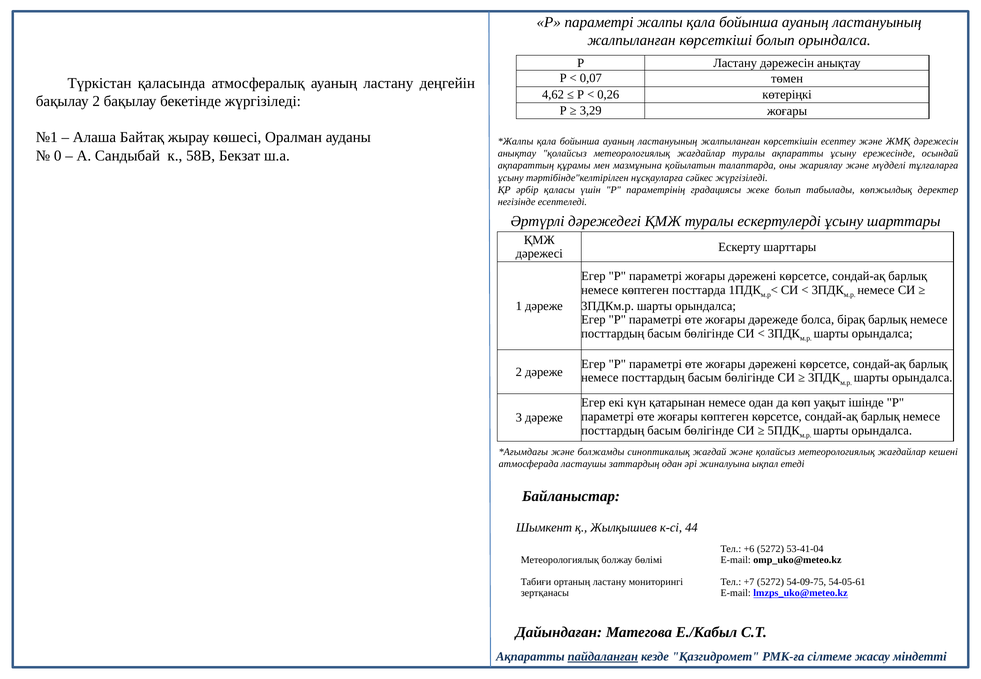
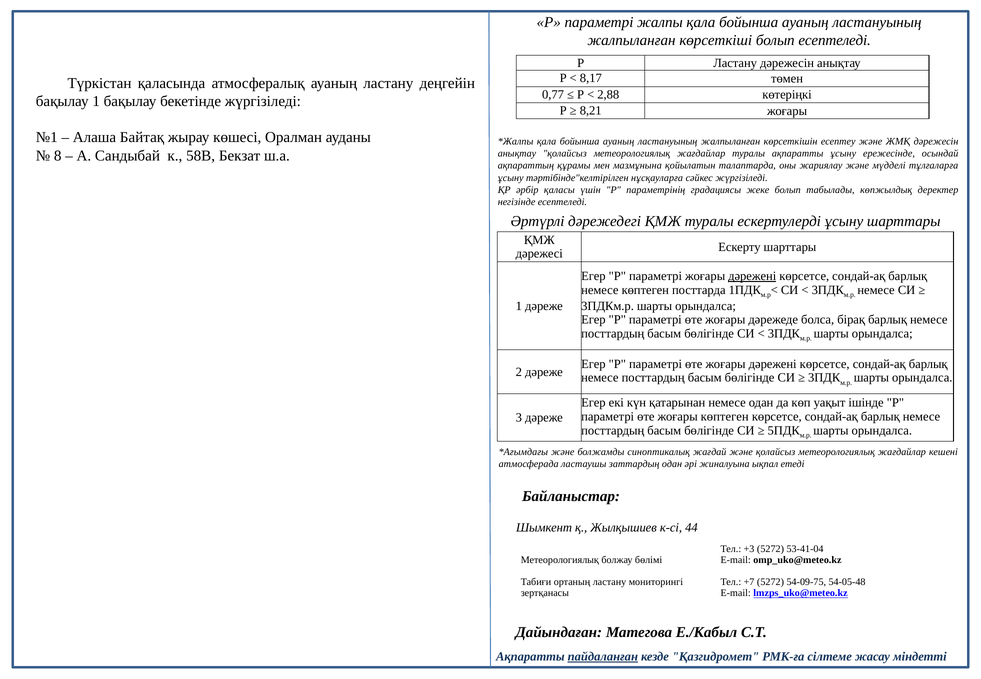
болып орындалса: орындалса -> есептеледі
0,07: 0,07 -> 8,17
4,62: 4,62 -> 0,77
0,26: 0,26 -> 2,88
бақылау 2: 2 -> 1
3,29: 3,29 -> 8,21
0: 0 -> 8
дәрежені at (752, 276) underline: none -> present
+6: +6 -> +3
54-05-61: 54-05-61 -> 54-05-48
